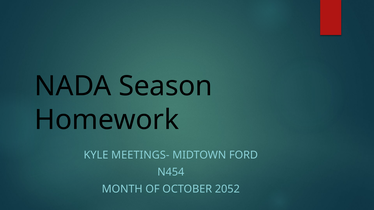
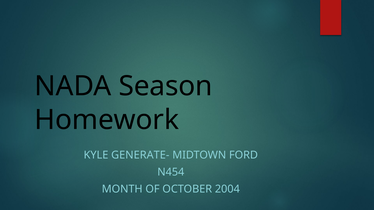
MEETINGS-: MEETINGS- -> GENERATE-
2052: 2052 -> 2004
